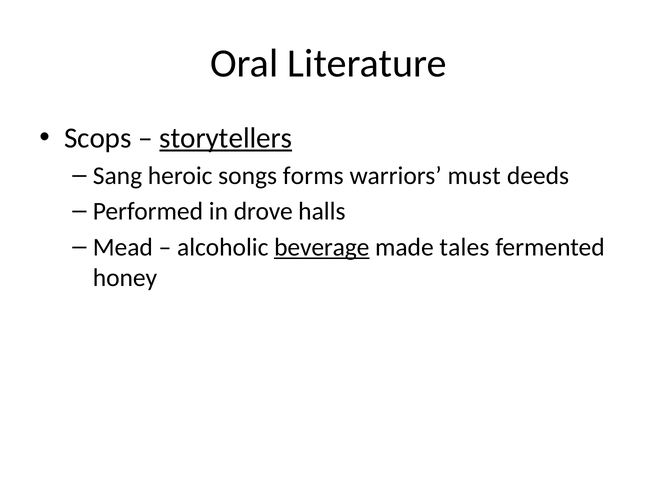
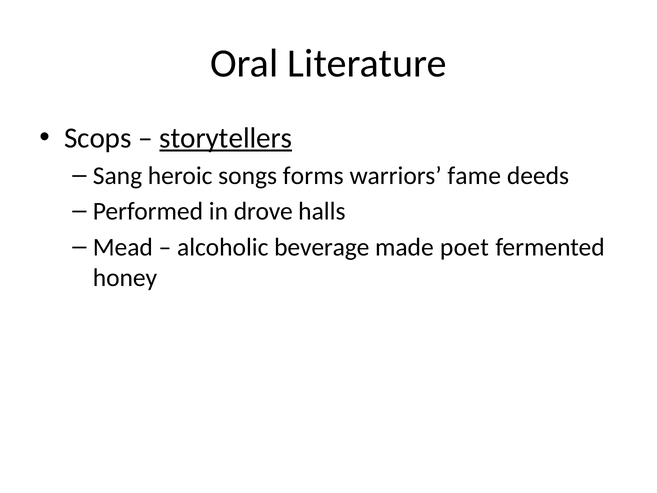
must: must -> fame
beverage underline: present -> none
tales: tales -> poet
